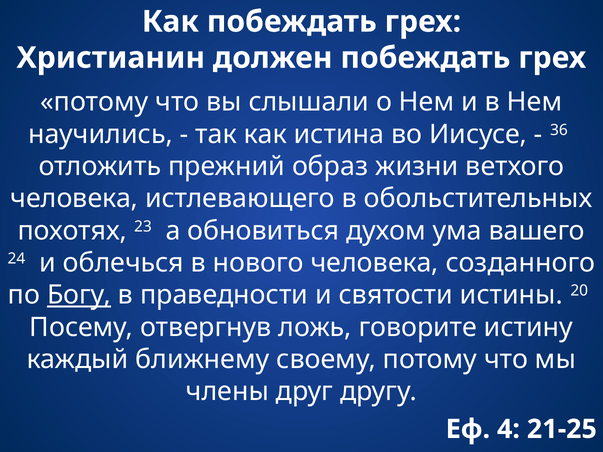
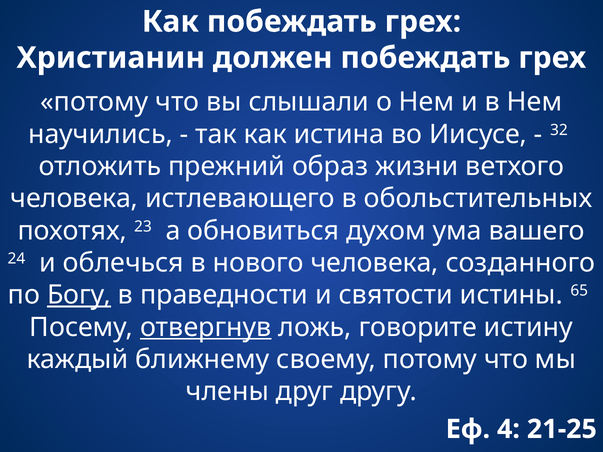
36: 36 -> 32
20: 20 -> 65
отвергнув underline: none -> present
